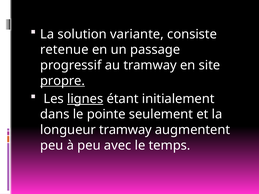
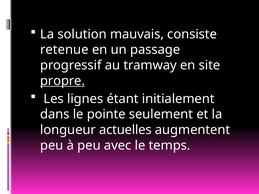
variante: variante -> mauvais
lignes underline: present -> none
longueur tramway: tramway -> actuelles
